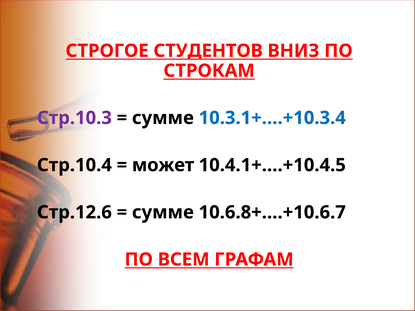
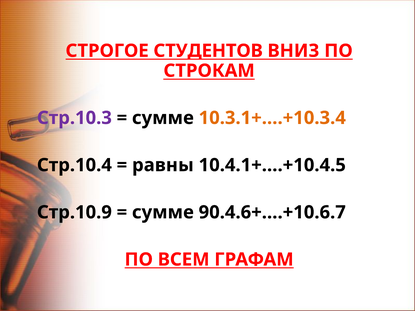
10.3.1+….+10.3.4 colour: blue -> orange
может: может -> равны
Стр.12.6: Стр.12.6 -> Стр.10.9
10.6.8+….+10.6.7: 10.6.8+….+10.6.7 -> 90.4.6+….+10.6.7
